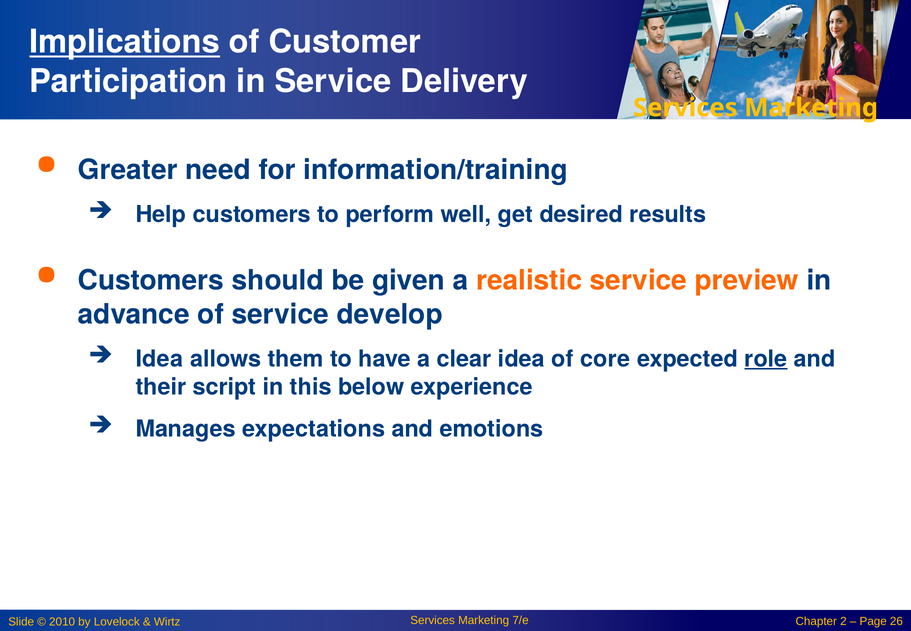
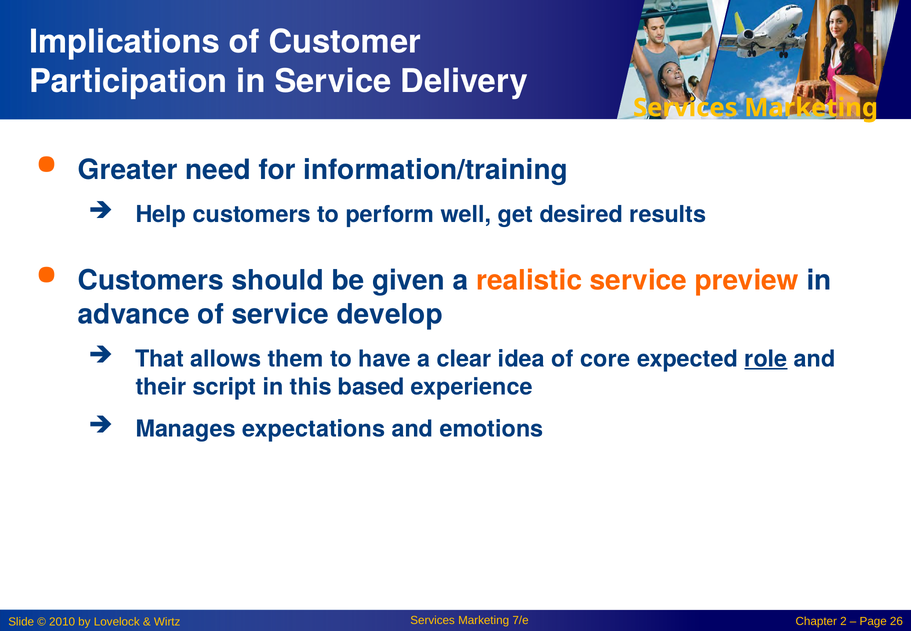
Implications underline: present -> none
Idea at (159, 359): Idea -> That
below: below -> based
